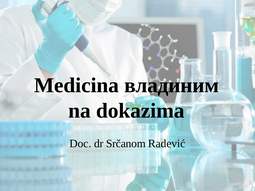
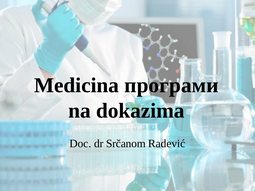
владиним: владиним -> програми
